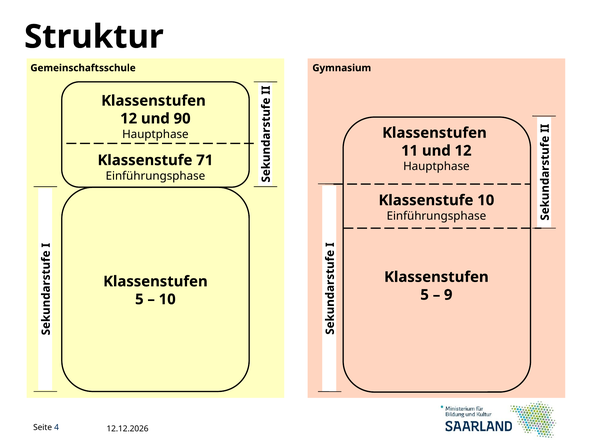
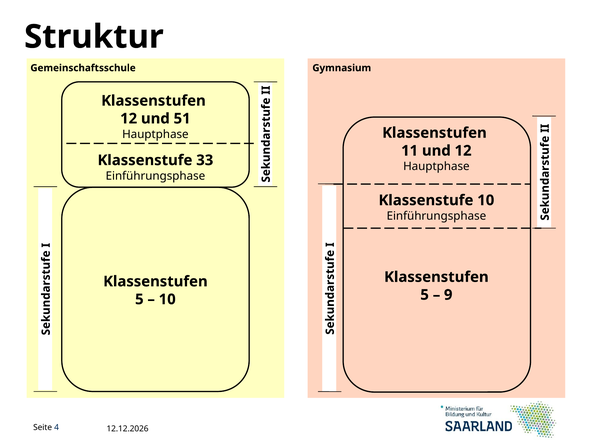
90: 90 -> 51
71: 71 -> 33
